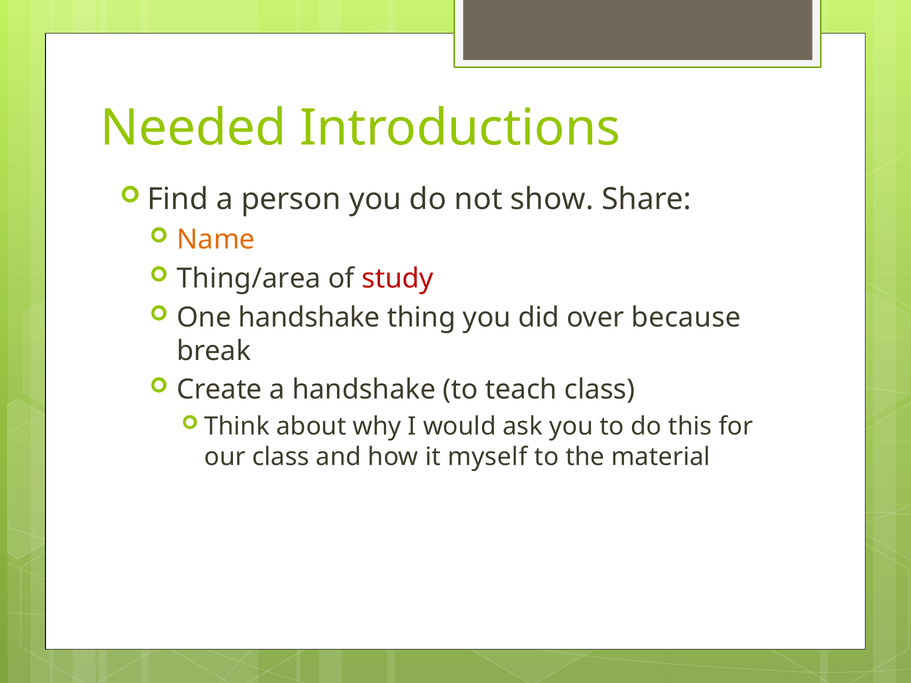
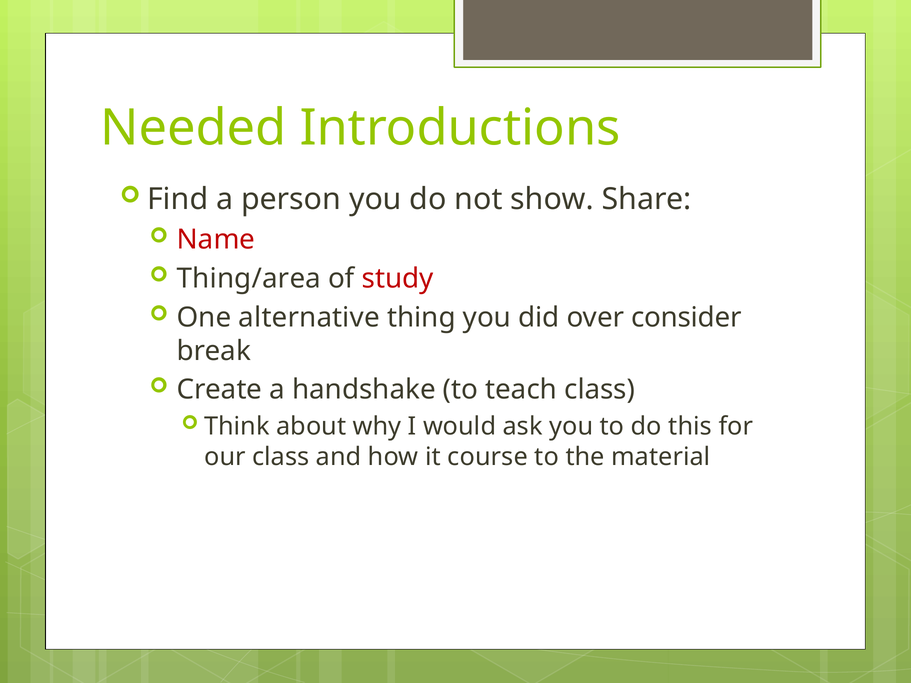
Name colour: orange -> red
One handshake: handshake -> alternative
because: because -> consider
myself: myself -> course
